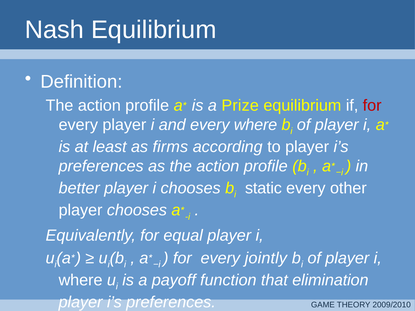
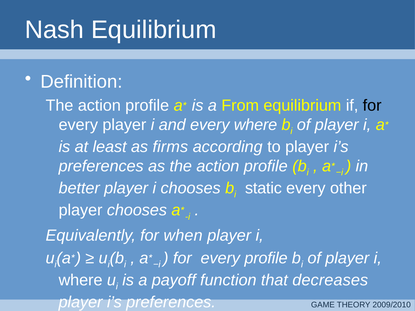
Prize: Prize -> From
for at (372, 106) colour: red -> black
equal: equal -> when
every jointly: jointly -> profile
elimination: elimination -> decreases
